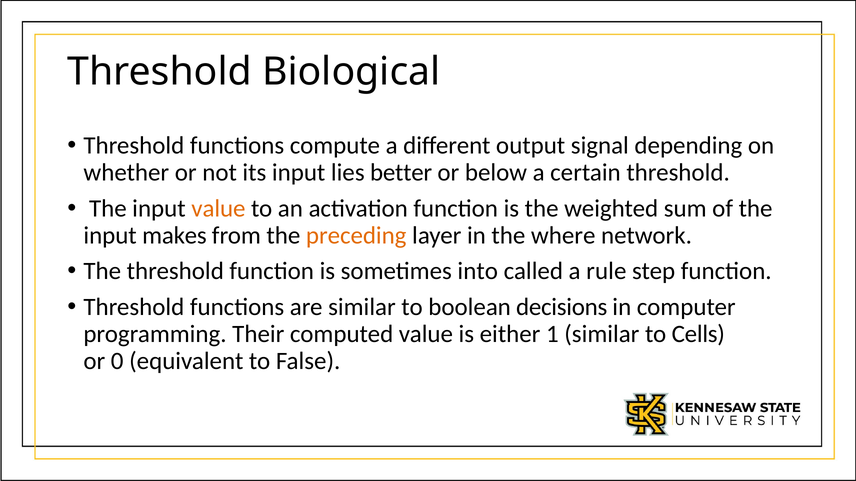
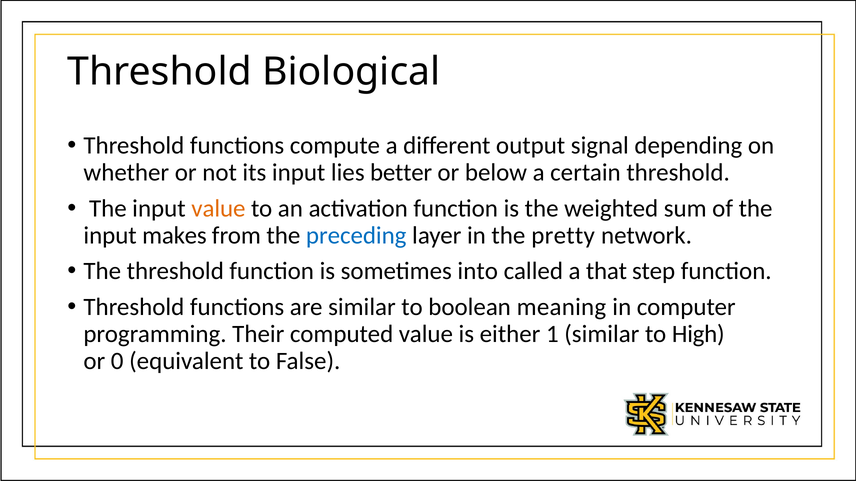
preceding colour: orange -> blue
where: where -> pretty
rule: rule -> that
decisions: decisions -> meaning
Cells: Cells -> High
